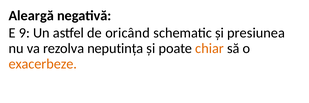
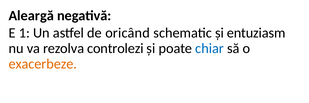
9: 9 -> 1
presiunea: presiunea -> entuziasm
neputința: neputința -> controlezi
chiar colour: orange -> blue
